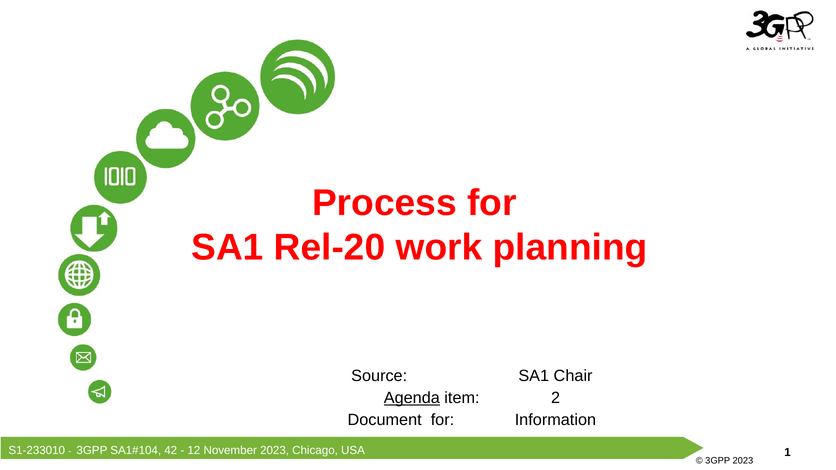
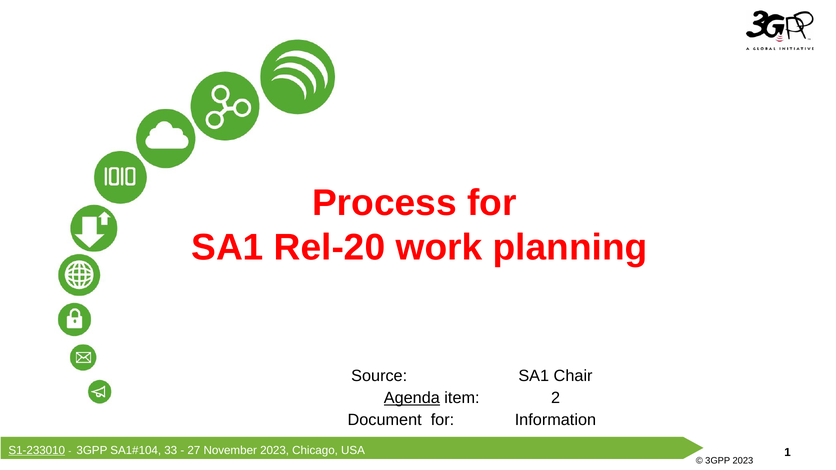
S1-233010 underline: none -> present
42: 42 -> 33
12: 12 -> 27
